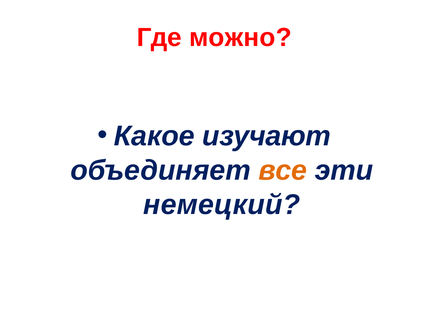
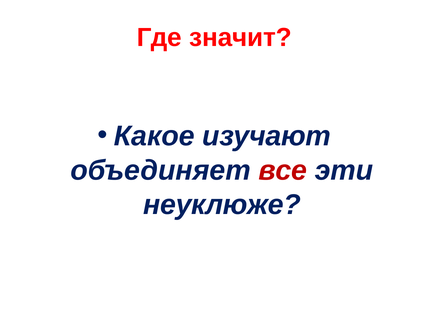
можно: можно -> значит
все colour: orange -> red
немецкий: немецкий -> неуклюже
